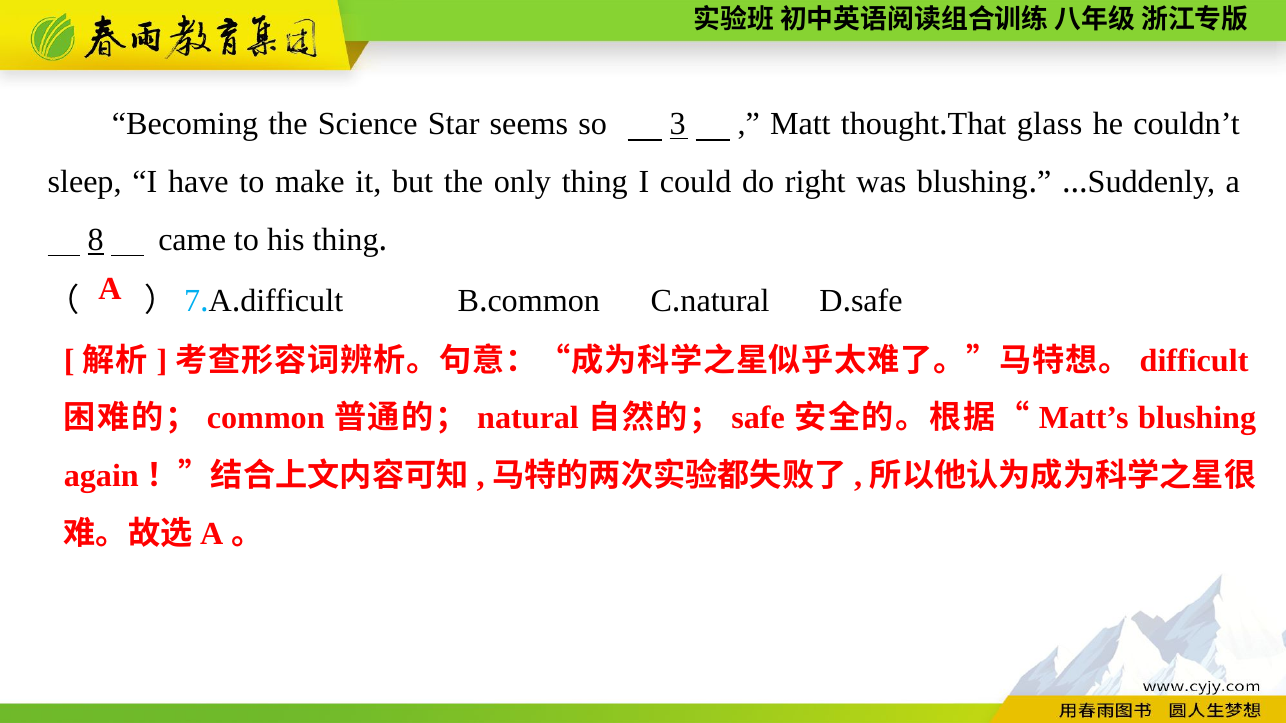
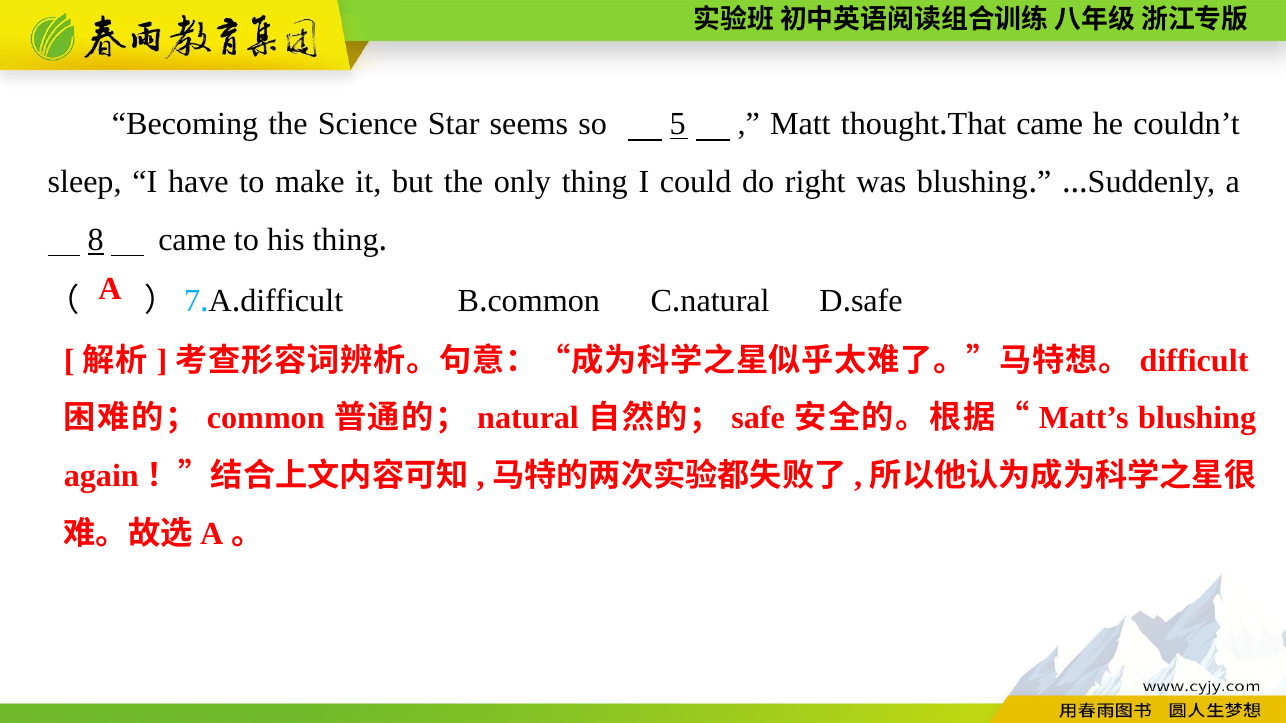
3: 3 -> 5
glass at (1050, 124): glass -> came
